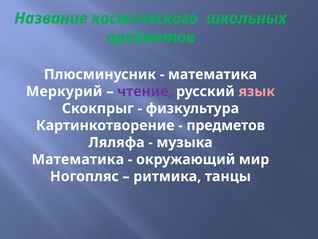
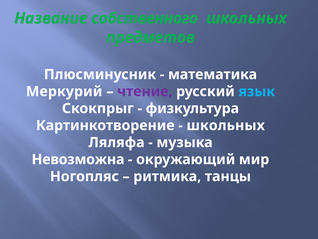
космического: космического -> собственного
язык colour: pink -> light blue
предметов at (226, 125): предметов -> школьных
Математика at (78, 159): Математика -> Невозможна
